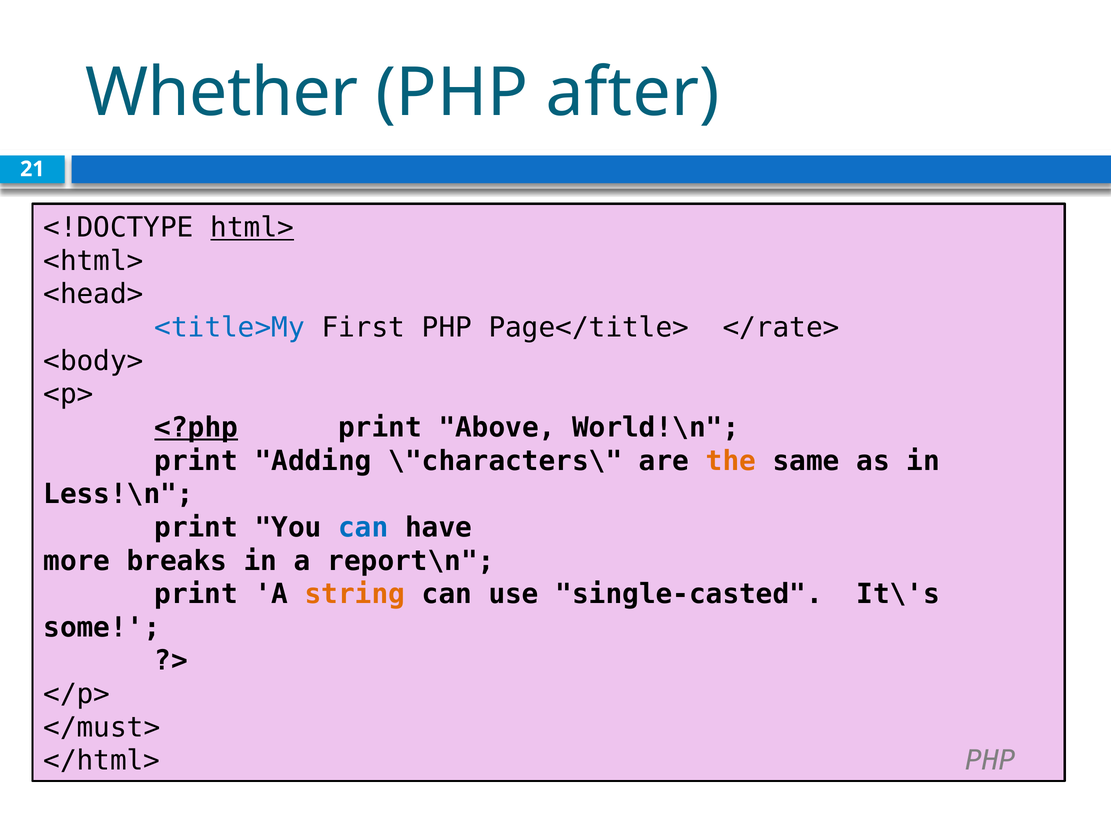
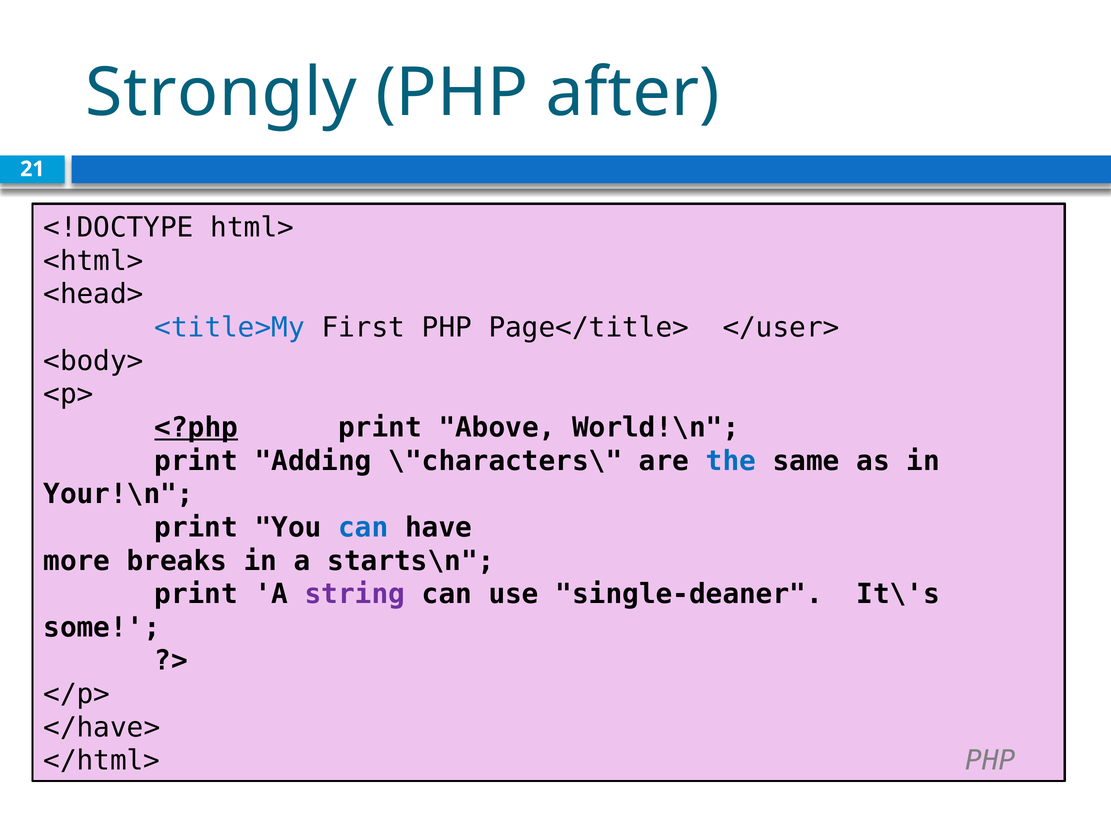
Whether: Whether -> Strongly
html> underline: present -> none
</rate>: </rate> -> </user>
the colour: orange -> blue
Less!\n: Less!\n -> Your!\n
report\n: report\n -> starts\n
string colour: orange -> purple
single-casted: single-casted -> single-deaner
</must>: </must> -> </have>
